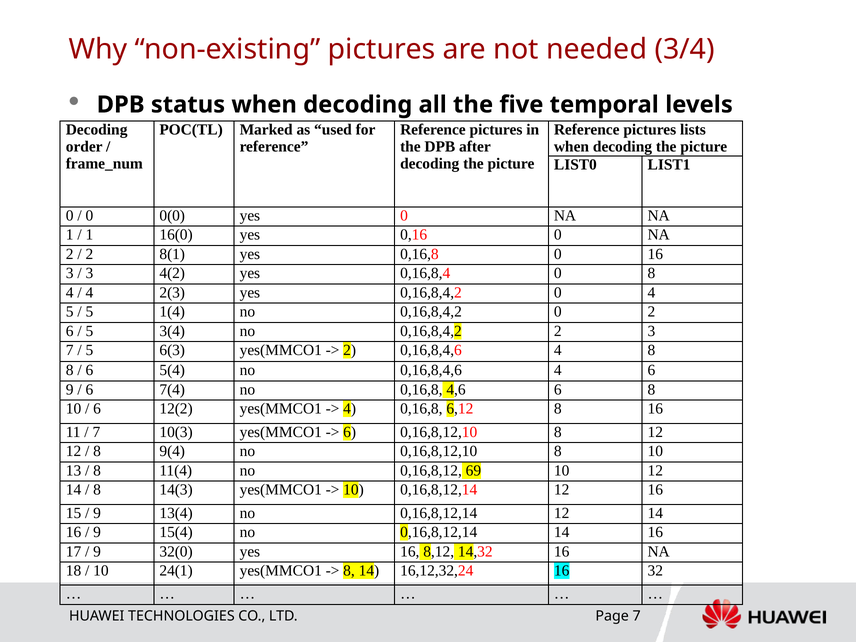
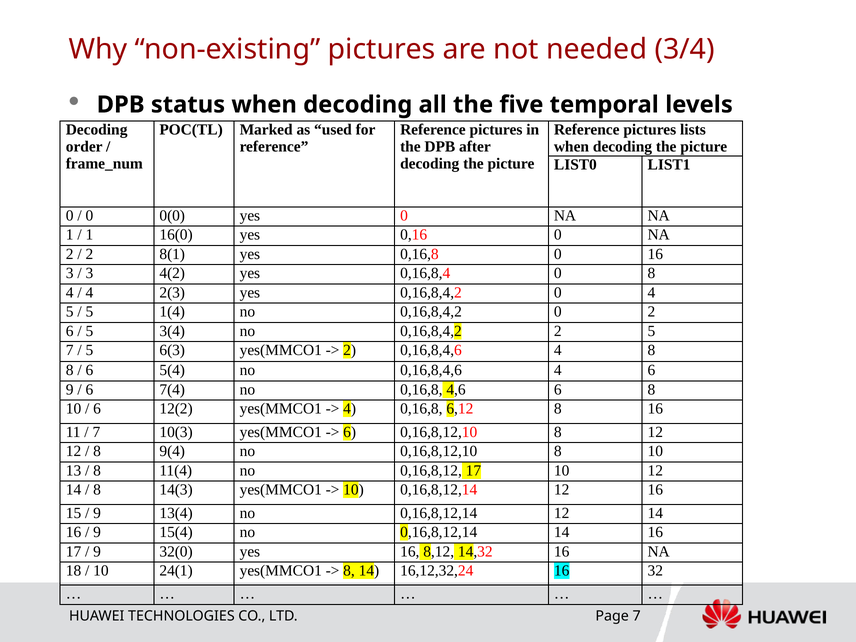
2 3: 3 -> 5
0,16,8,12 69: 69 -> 17
